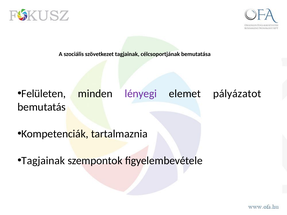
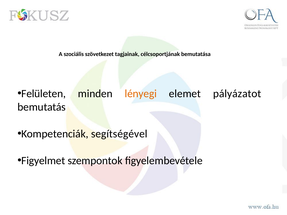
lényegi colour: purple -> orange
tartalmaznia: tartalmaznia -> segítségével
Tagjainak at (43, 161): Tagjainak -> Figyelmet
